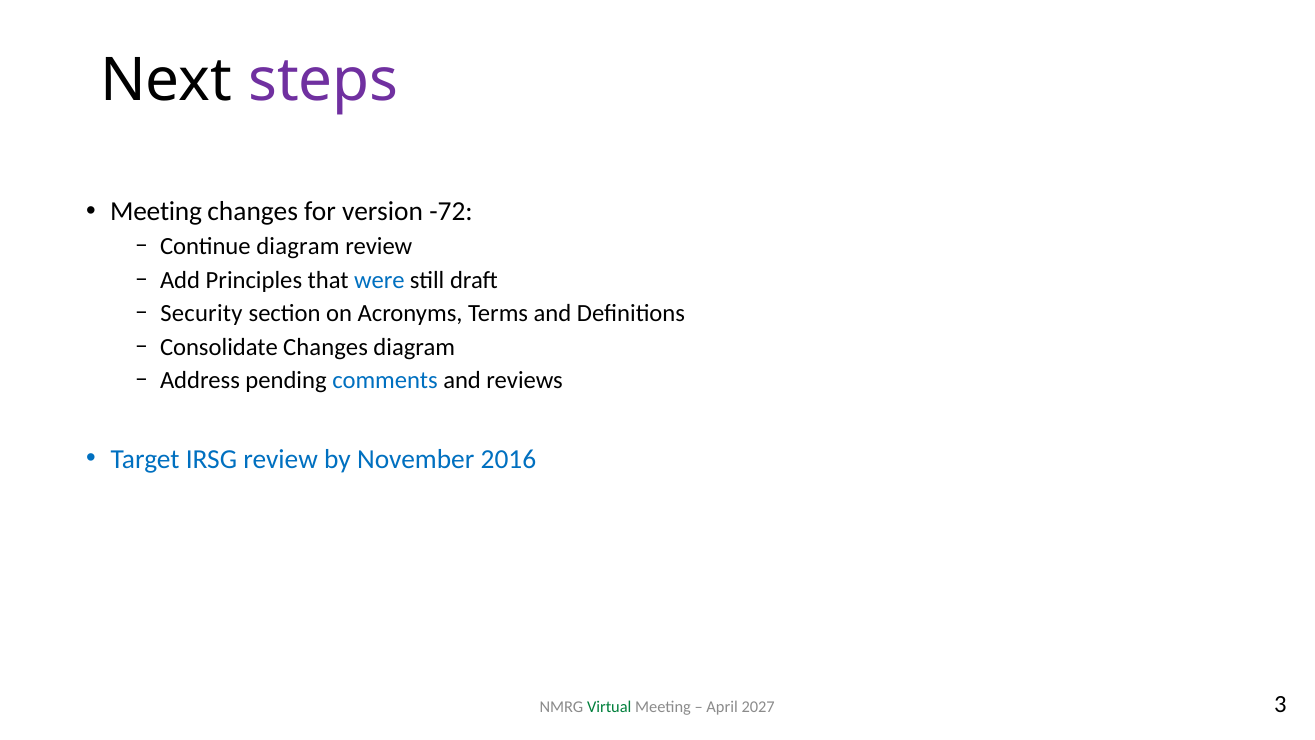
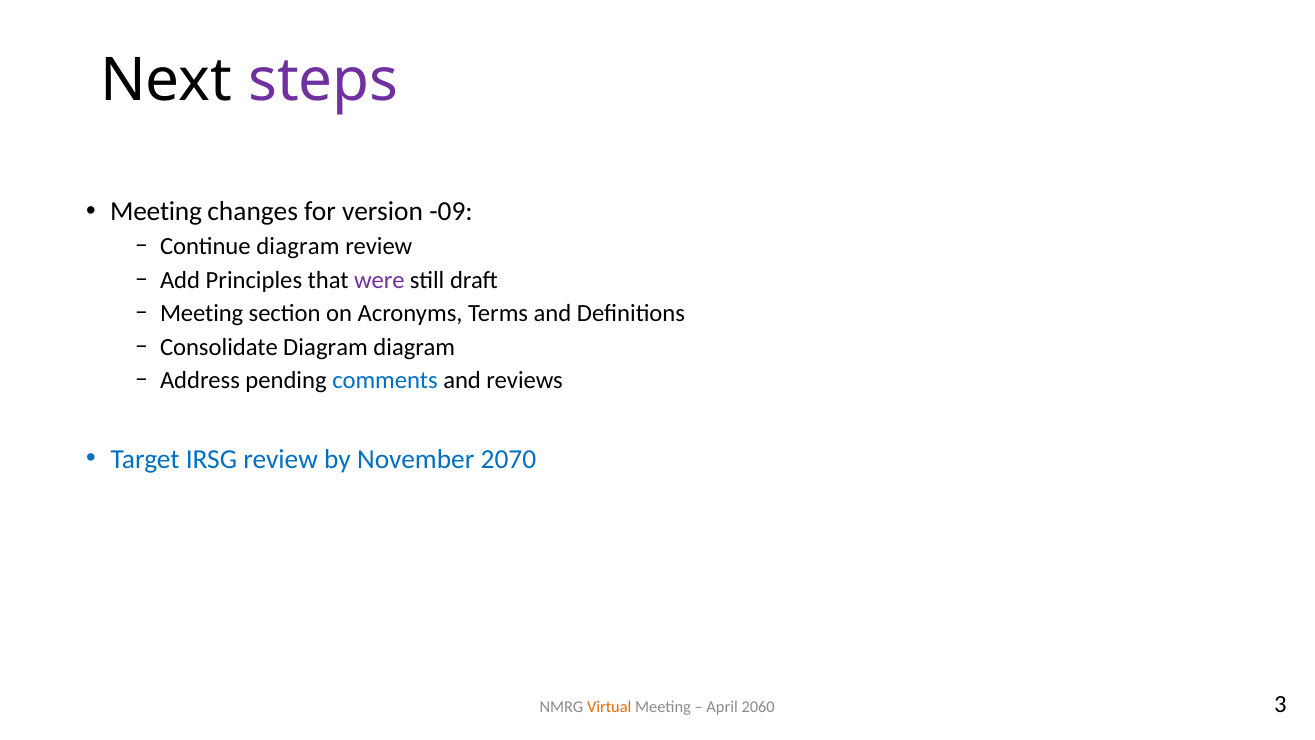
-72: -72 -> -09
were colour: blue -> purple
Security at (201, 314): Security -> Meeting
Consolidate Changes: Changes -> Diagram
2016: 2016 -> 2070
Virtual colour: green -> orange
2027: 2027 -> 2060
